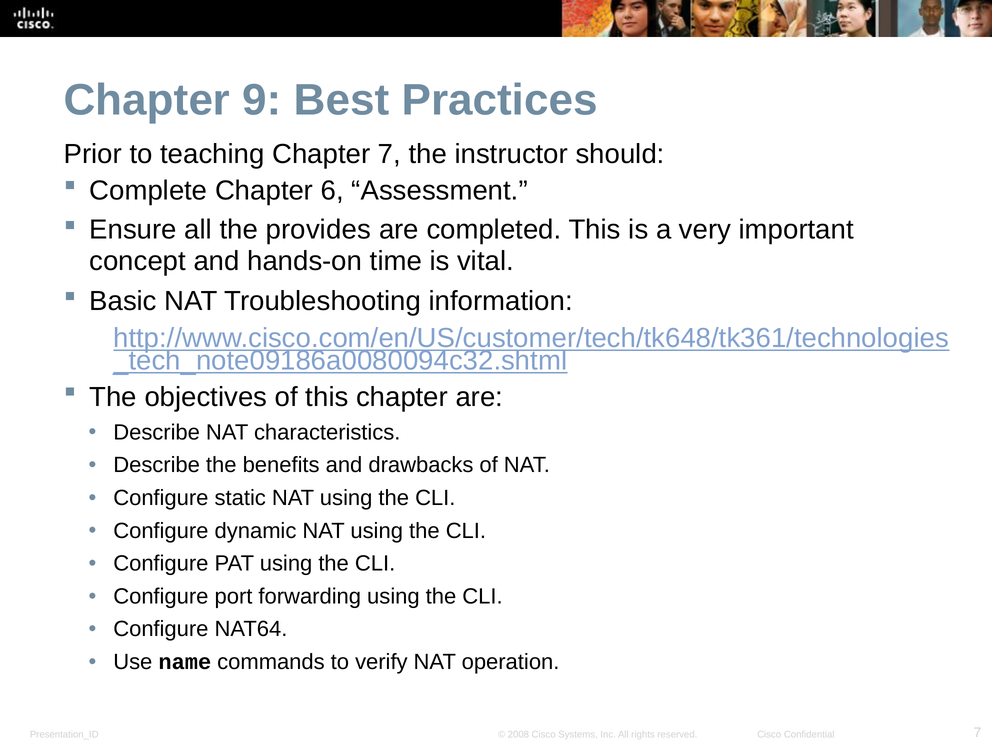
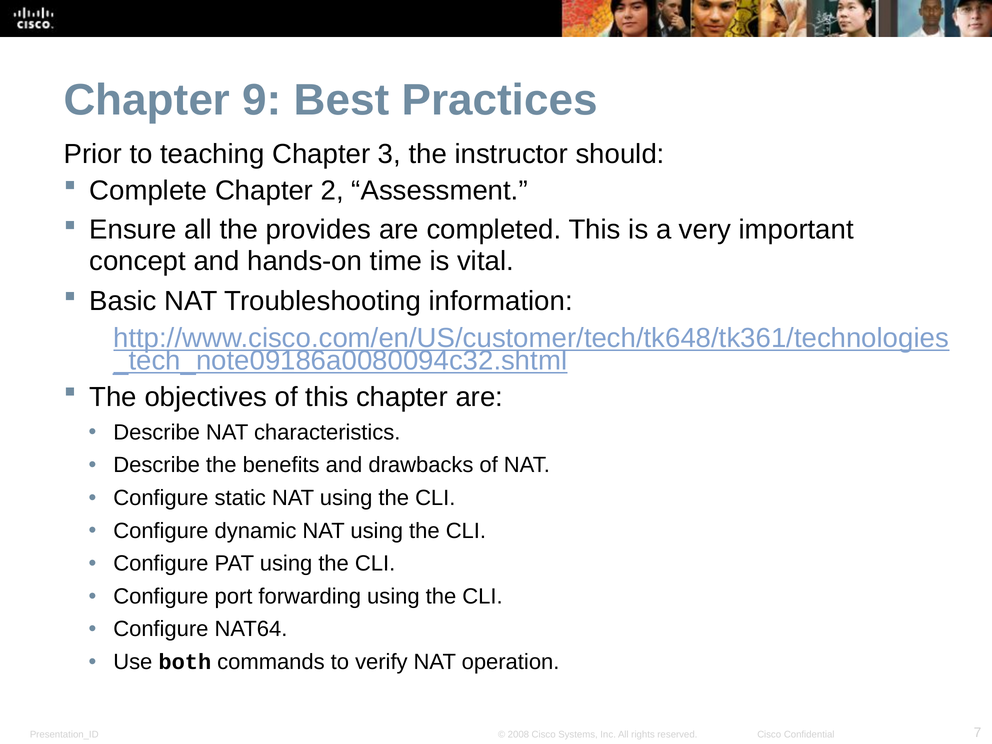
Chapter 7: 7 -> 3
6: 6 -> 2
name: name -> both
